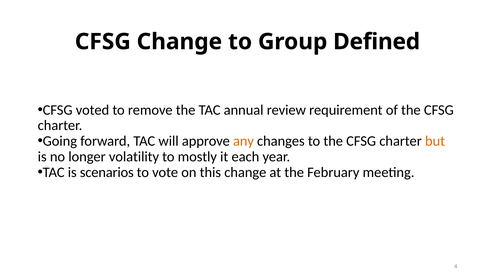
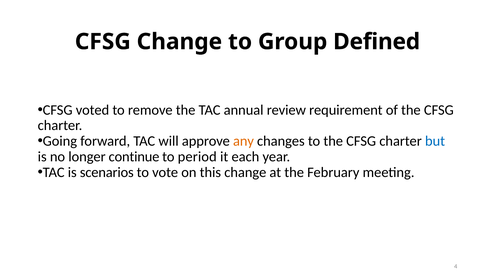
but colour: orange -> blue
volatility: volatility -> continue
mostly: mostly -> period
